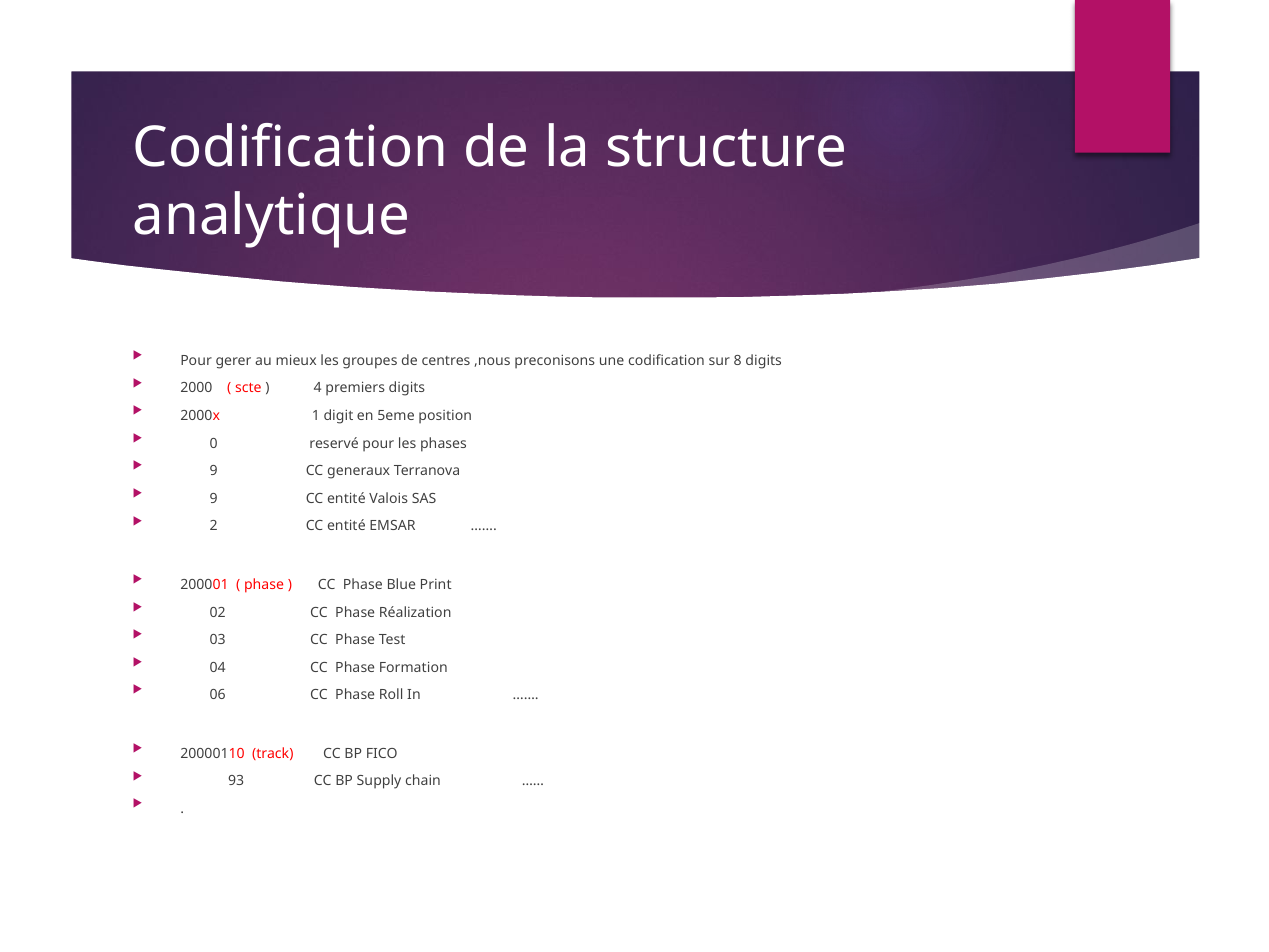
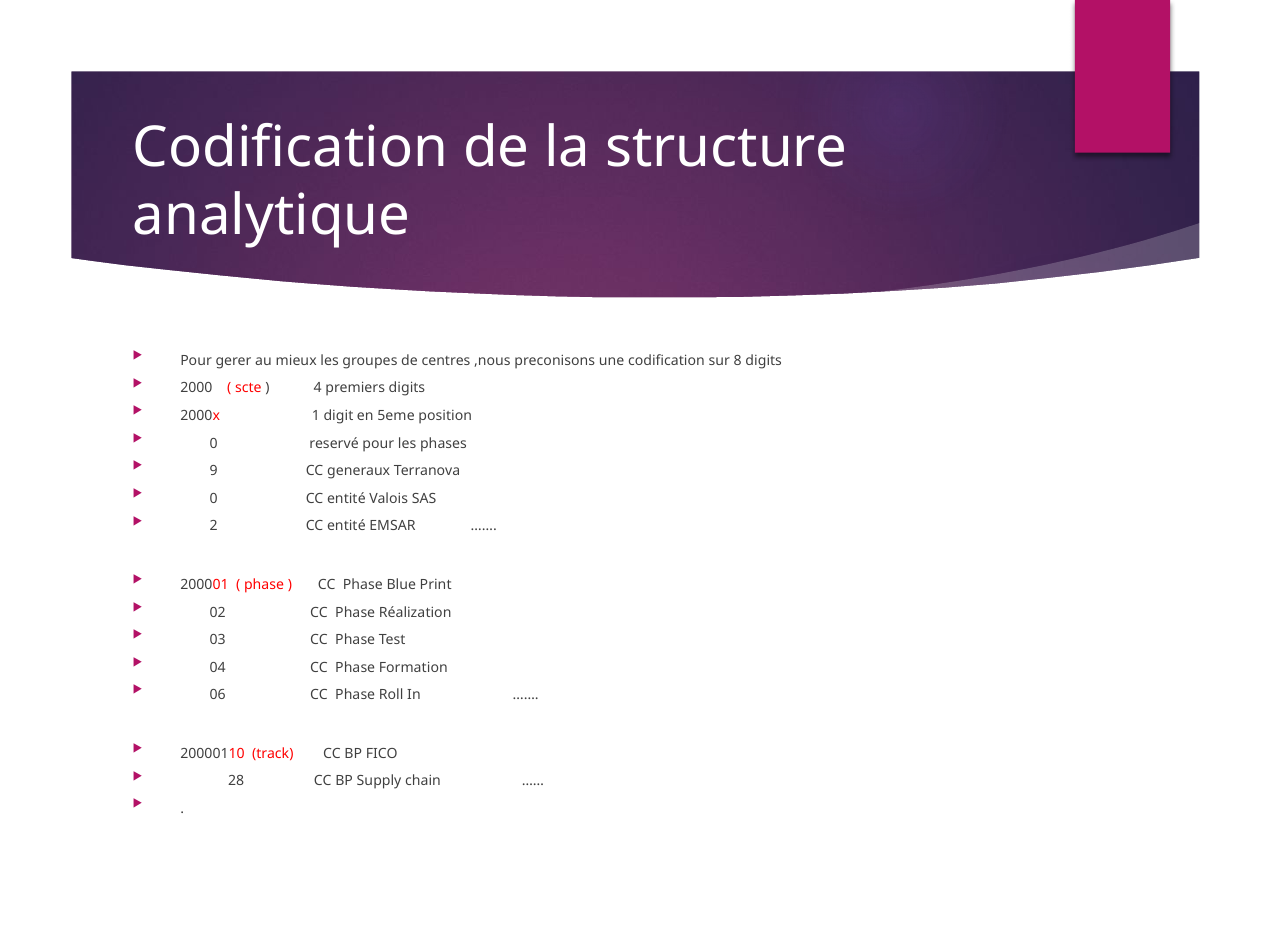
9 at (214, 499): 9 -> 0
93: 93 -> 28
